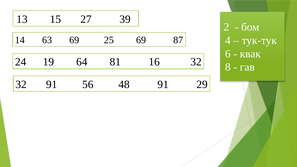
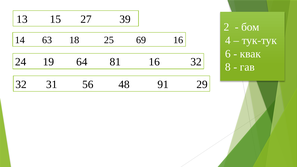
63 69: 69 -> 18
69 87: 87 -> 16
32 91: 91 -> 31
